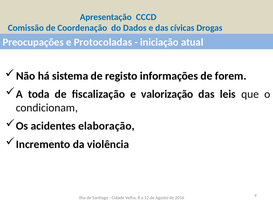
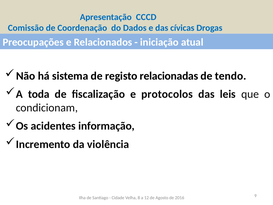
Protocoladas: Protocoladas -> Relacionados
informações: informações -> relacionadas
forem: forem -> tendo
valorização: valorização -> protocolos
elaboração: elaboração -> informação
